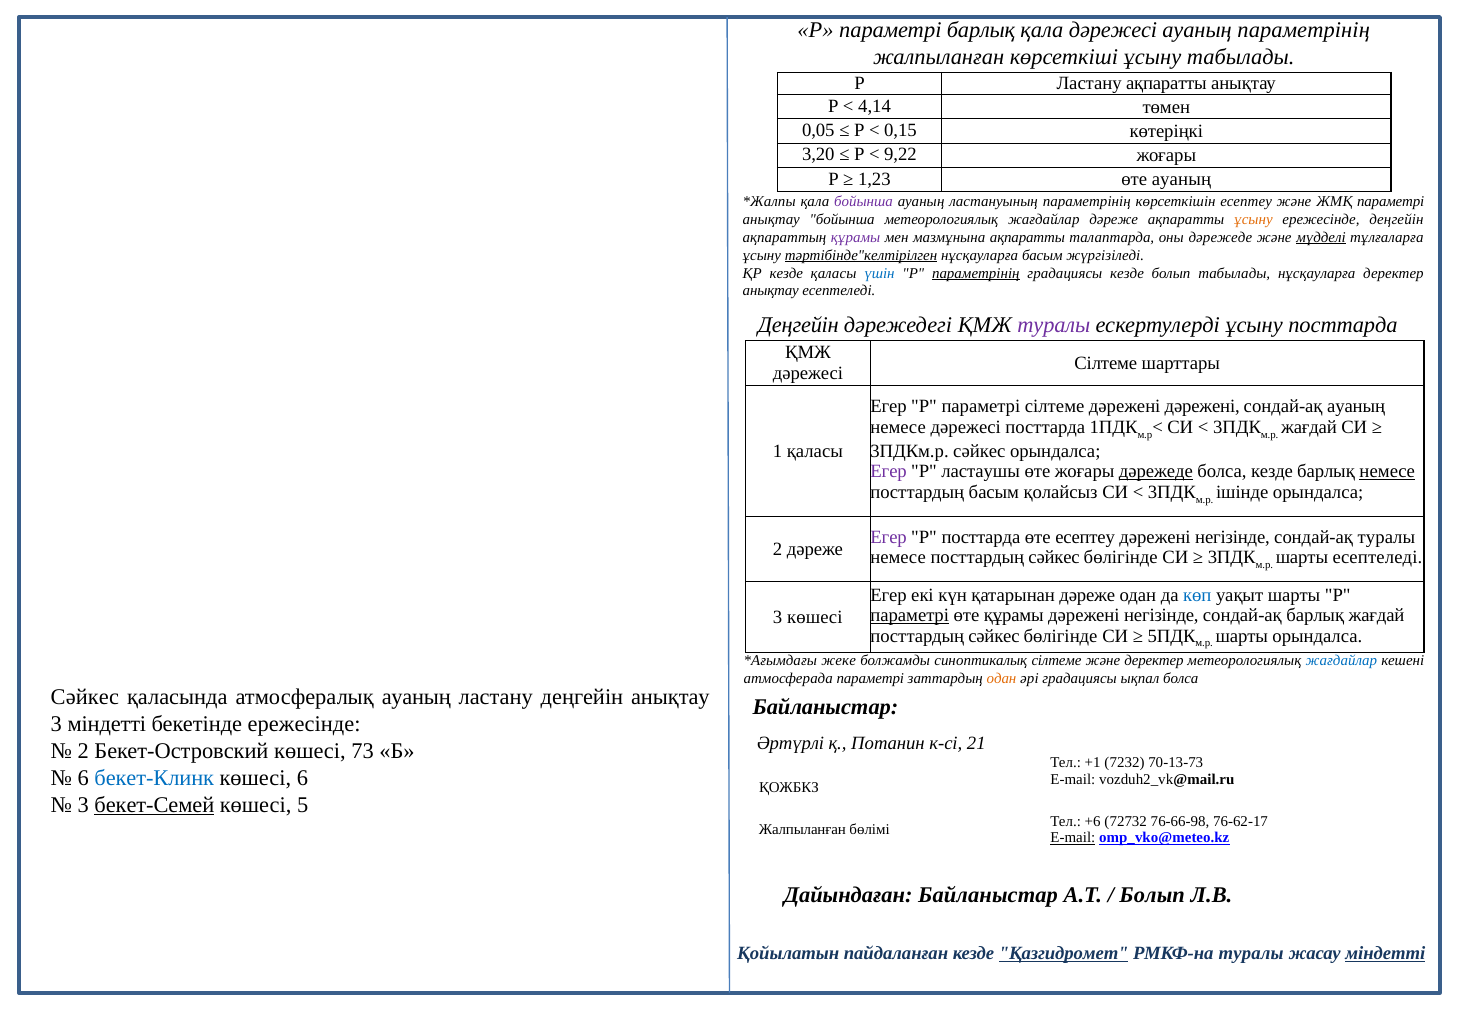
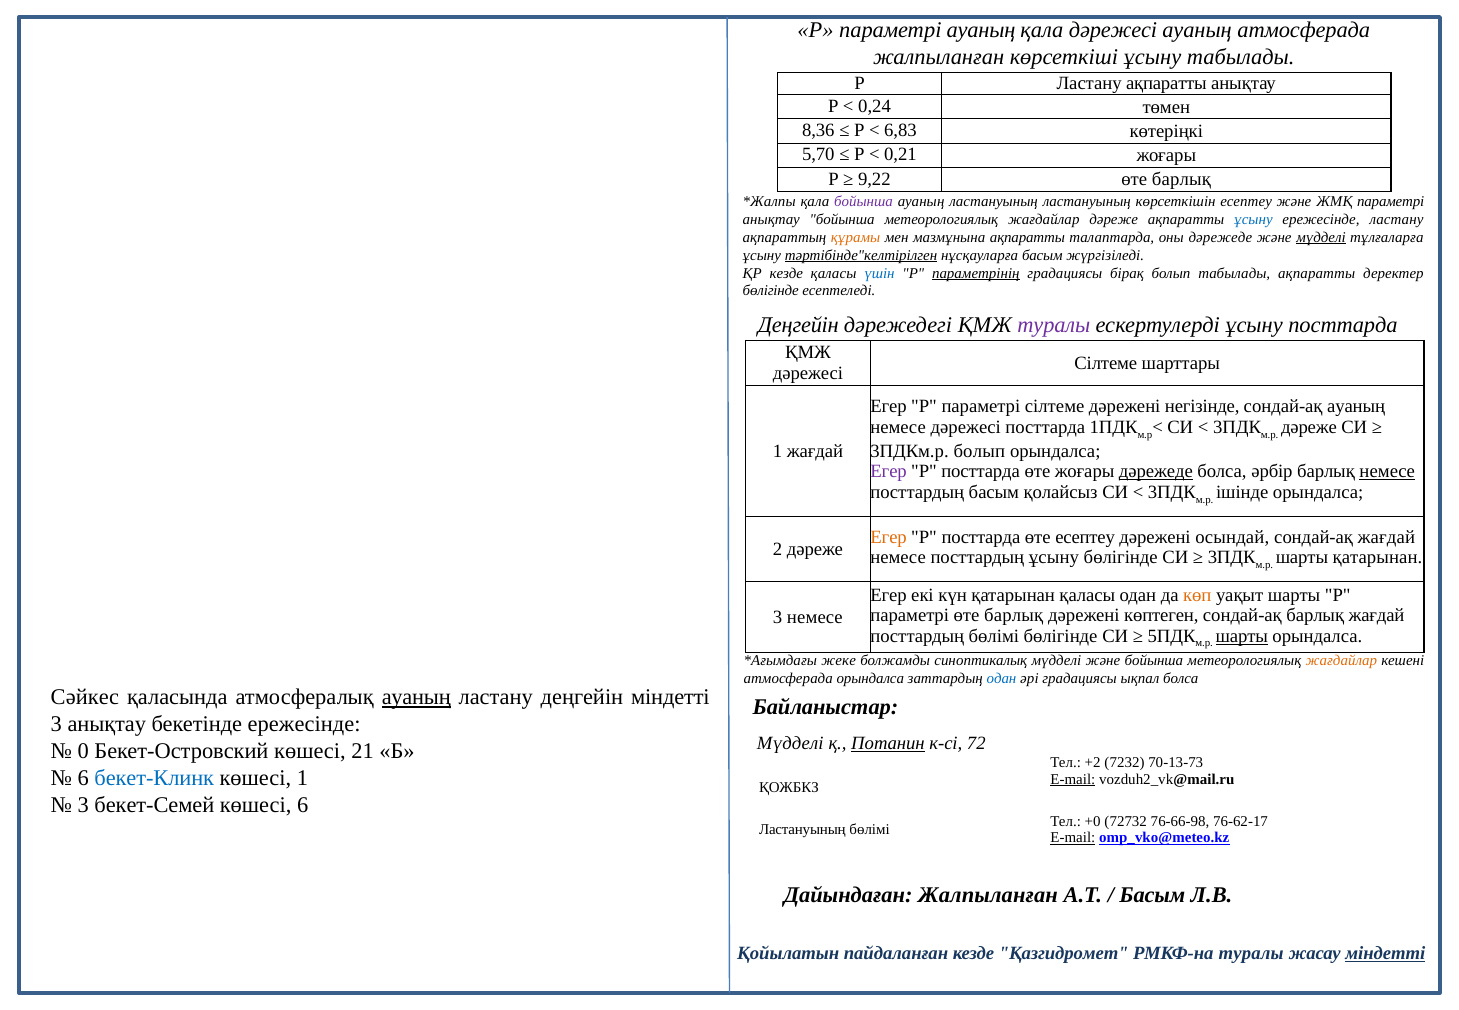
параметрі барлық: барлық -> ауаның
ауаның параметрінің: параметрінің -> атмосферада
4,14: 4,14 -> 0,24
0,05: 0,05 -> 8,36
0,15: 0,15 -> 6,83
3,20: 3,20 -> 5,70
9,22: 9,22 -> 0,21
1,23: 1,23 -> 9,22
ауаның at (1181, 179): ауаның -> барлық
ластануының параметрінің: параметрінің -> ластануының
ұсыну at (1253, 219) colour: orange -> blue
ережесінде деңгейін: деңгейін -> ластану
құрамы at (856, 237) colour: purple -> orange
градациясы кезде: кезде -> бірақ
табылады нұсқауларға: нұсқауларға -> ақпаратты
анықтау at (771, 291): анықтау -> бөлігінде
дәрежені дәрежені: дәрежені -> негізінде
жағдай at (1309, 427): жағдай -> дәреже
1 қаласы: қаласы -> жағдай
3ПДКм.р сәйкес: сәйкес -> болып
P ластаушы: ластаушы -> посттарда
болса кезде: кезде -> әрбір
Егер at (889, 537) colour: purple -> orange
негізінде at (1233, 537): негізінде -> осындай
сондай-ақ туралы: туралы -> жағдай
немесе посттардың сәйкес: сәйкес -> ұсыну
шарты есептеледі: есептеледі -> қатарынан
қатарынан дәреже: дәреже -> қаласы
көп colour: blue -> orange
параметрі at (910, 616) underline: present -> none
құрамы at (1014, 616): құрамы -> барлық
негізінде at (1161, 616): негізінде -> көптеген
3 көшесі: көшесі -> немесе
сәйкес at (994, 636): сәйкес -> бөлімі
шарты at (1242, 636) underline: none -> present
синоптикалық сілтеме: сілтеме -> мүдделі
және деректер: деректер -> бойынша
жағдайлар at (1341, 661) colour: blue -> orange
атмосферада параметрі: параметрі -> орындалса
одан at (1001, 679) colour: orange -> blue
ауаның at (416, 697) underline: none -> present
деңгейін анықтау: анықтау -> міндетті
3 міндетті: міндетті -> анықтау
Әртүрлі at (790, 743): Әртүрлі -> Мүдделі
Потанин underline: none -> present
21: 21 -> 72
2 at (83, 751): 2 -> 0
73: 73 -> 21
+1: +1 -> +2
көшесі 6: 6 -> 1
E-mail at (1073, 780) underline: none -> present
бекет-Семей underline: present -> none
көшесі 5: 5 -> 6
+6: +6 -> +0
Жалпыланған at (802, 830): Жалпыланған -> Ластануының
Дайындаған Байланыстар: Байланыстар -> Жалпыланған
Болып at (1152, 895): Болып -> Басым
Қазгидромет underline: present -> none
